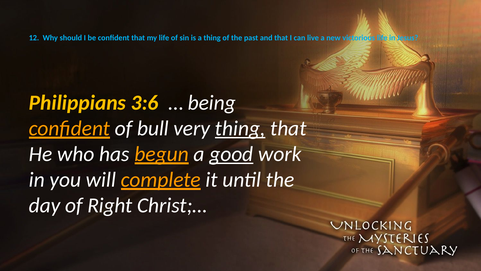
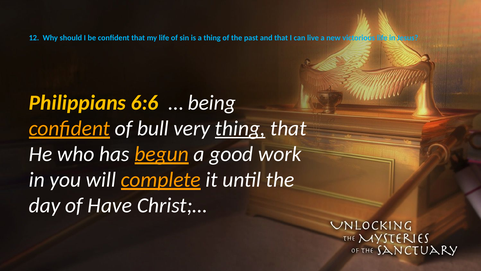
3:6: 3:6 -> 6:6
good underline: present -> none
Right: Right -> Have
